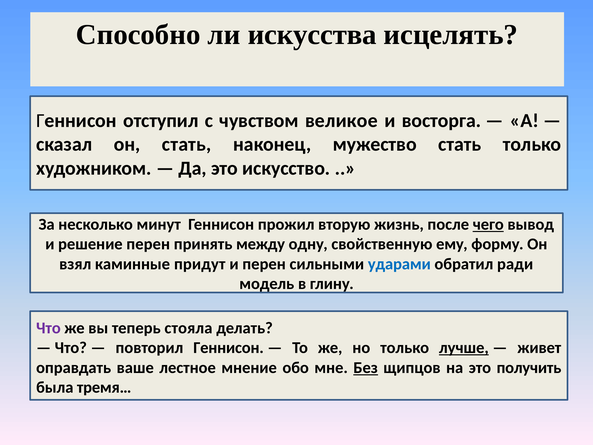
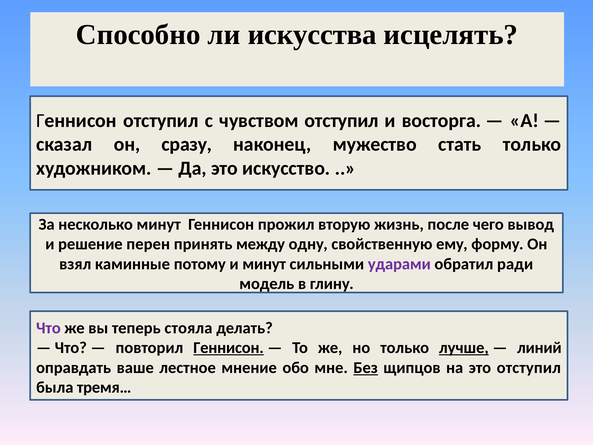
чувством великое: великое -> отступил
он стать: стать -> сразу
чего underline: present -> none
придут: придут -> потому
и перен: перен -> минут
ударами colour: blue -> purple
Геннисон at (229, 348) underline: none -> present
живет: живет -> линий
это получить: получить -> отступил
